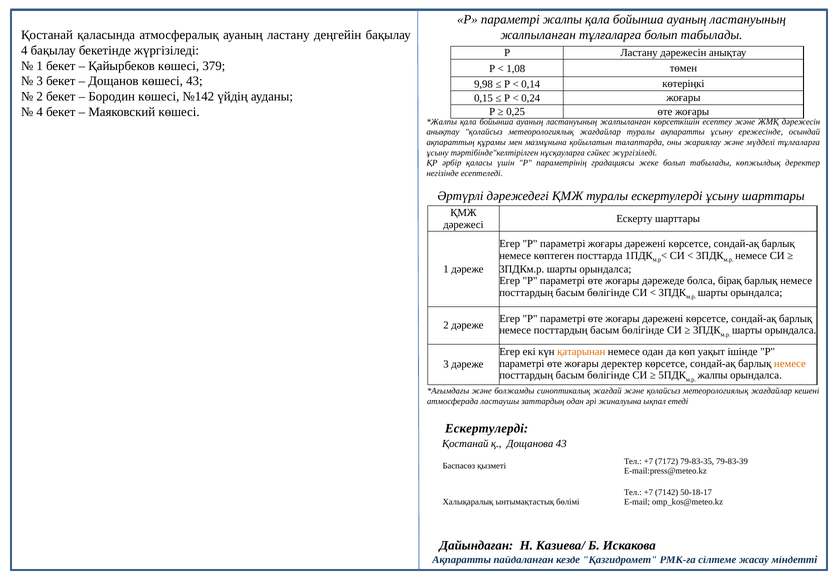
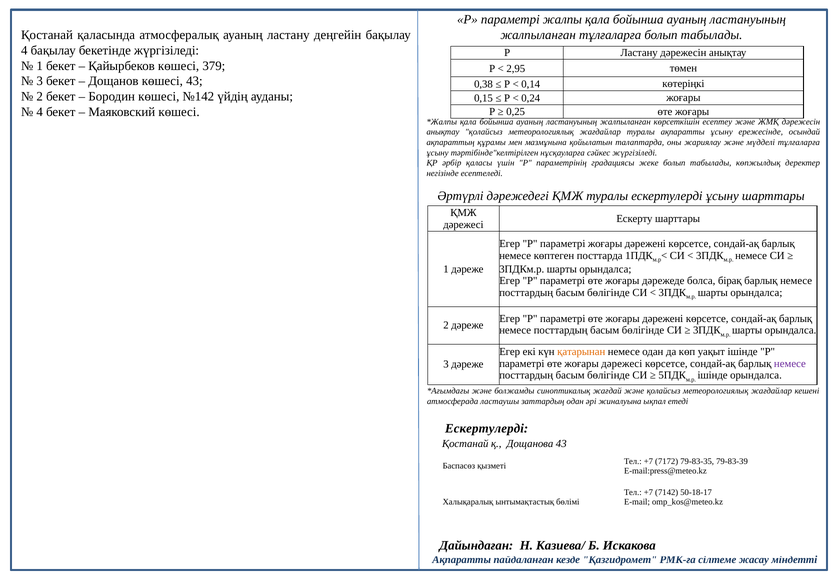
1,08: 1,08 -> 2,95
9,98: 9,98 -> 0,38
жоғары деректер: деректер -> дәрежесі
немесе at (790, 364) colour: orange -> purple
жалпы at (713, 376): жалпы -> ішінде
